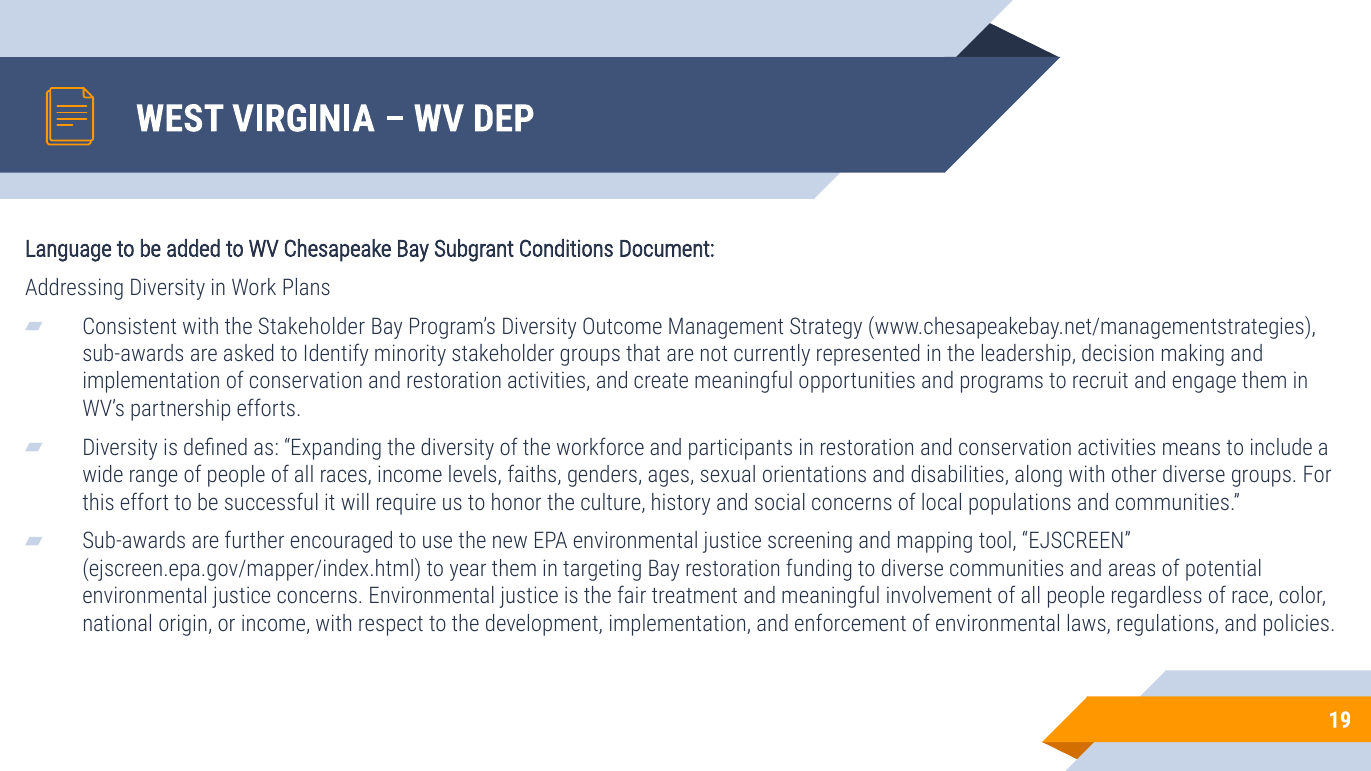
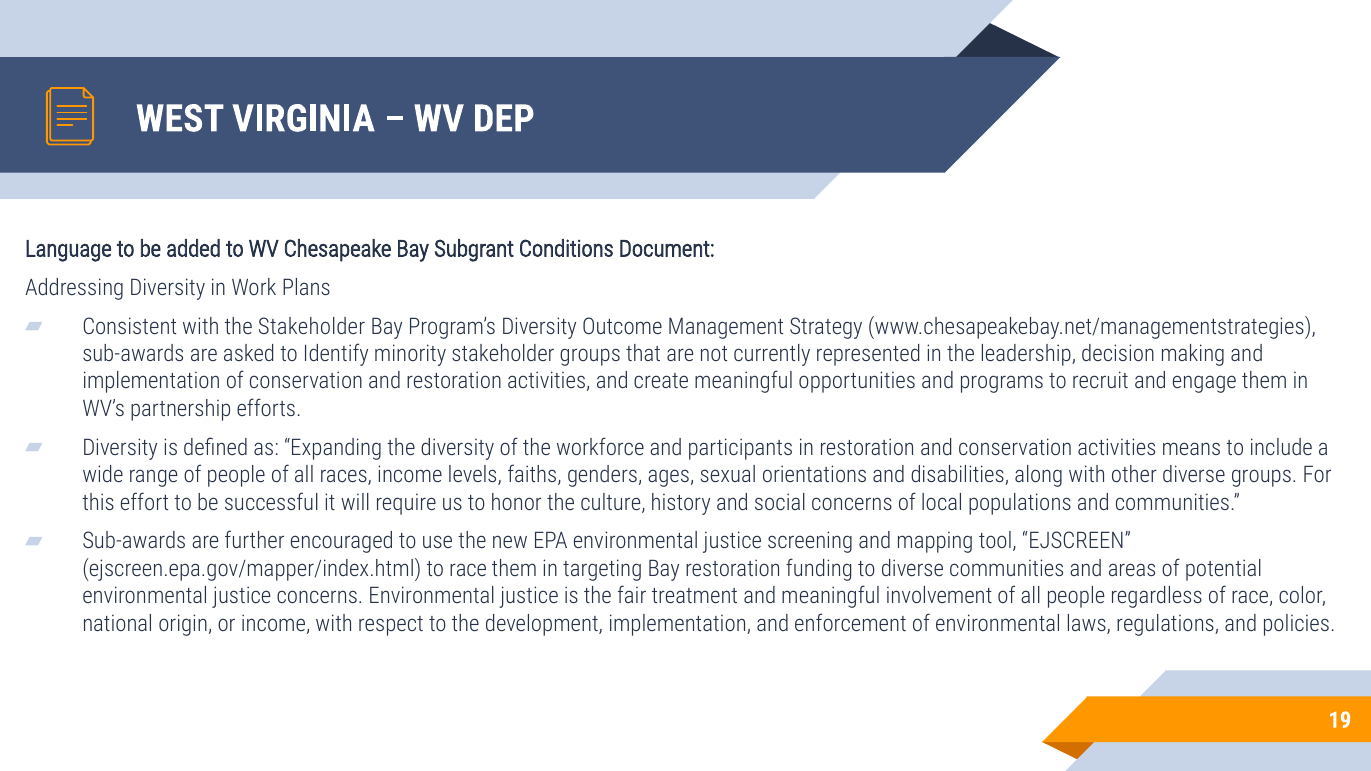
to year: year -> race
